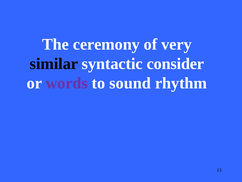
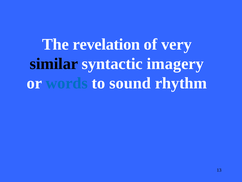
ceremony: ceremony -> revelation
consider: consider -> imagery
words colour: purple -> blue
